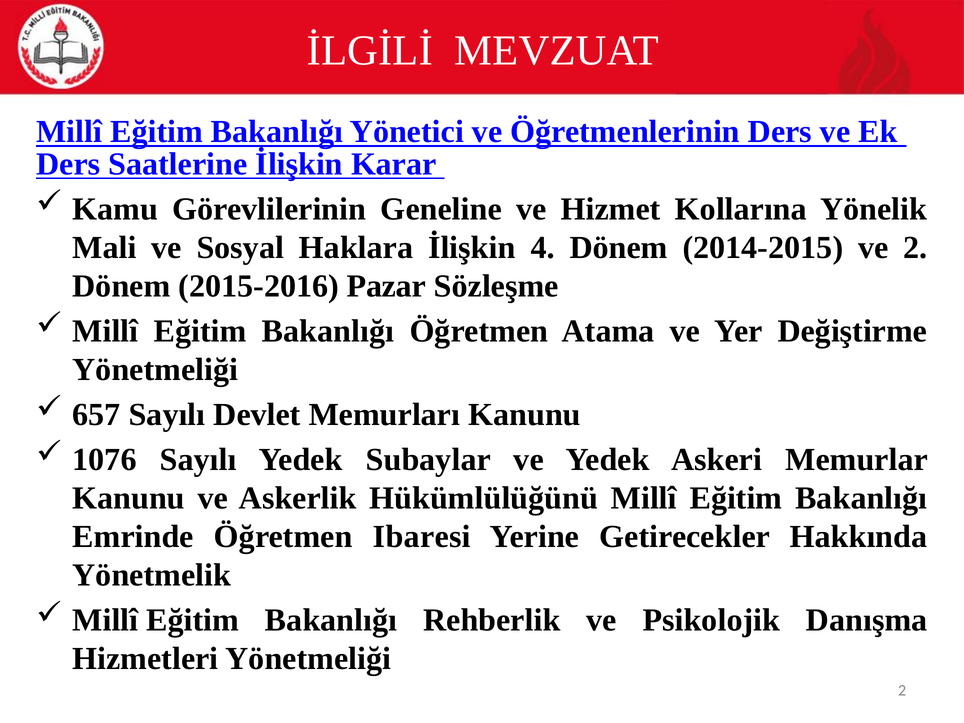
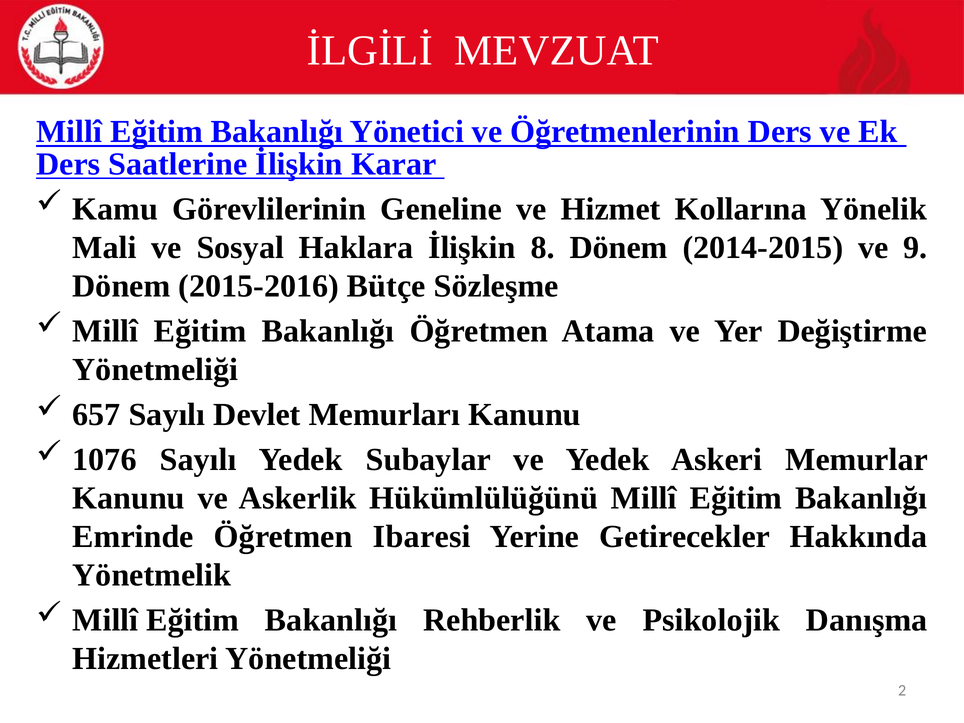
4: 4 -> 8
ve 2: 2 -> 9
Pazar: Pazar -> Bütçe
